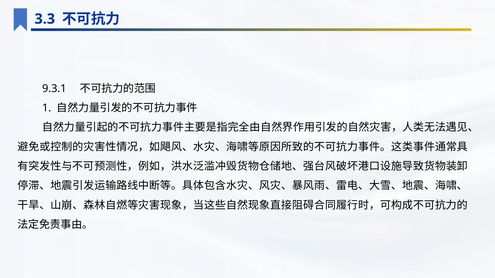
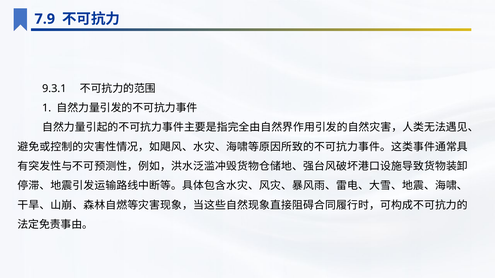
3.3: 3.3 -> 7.9
